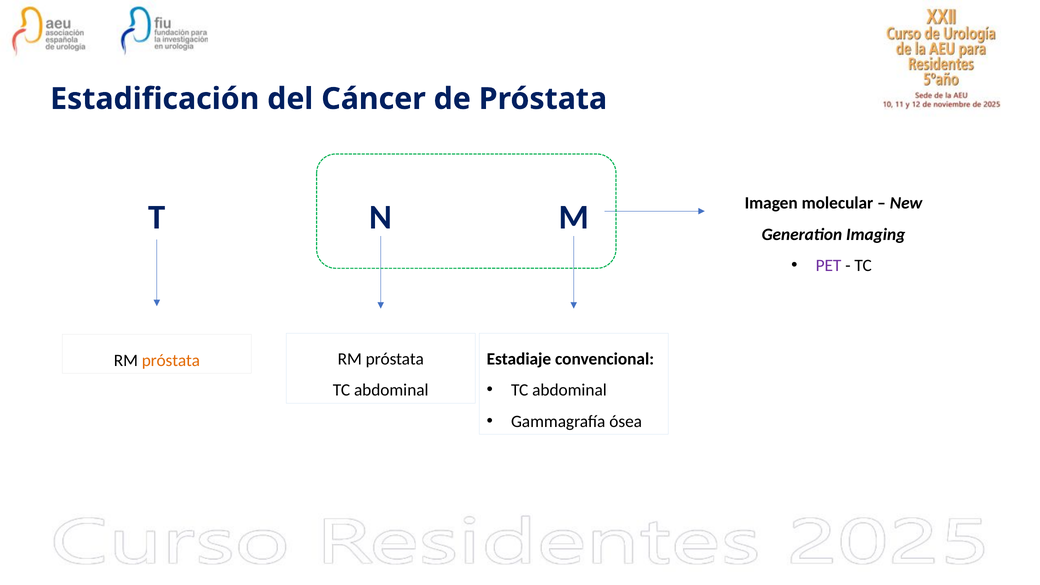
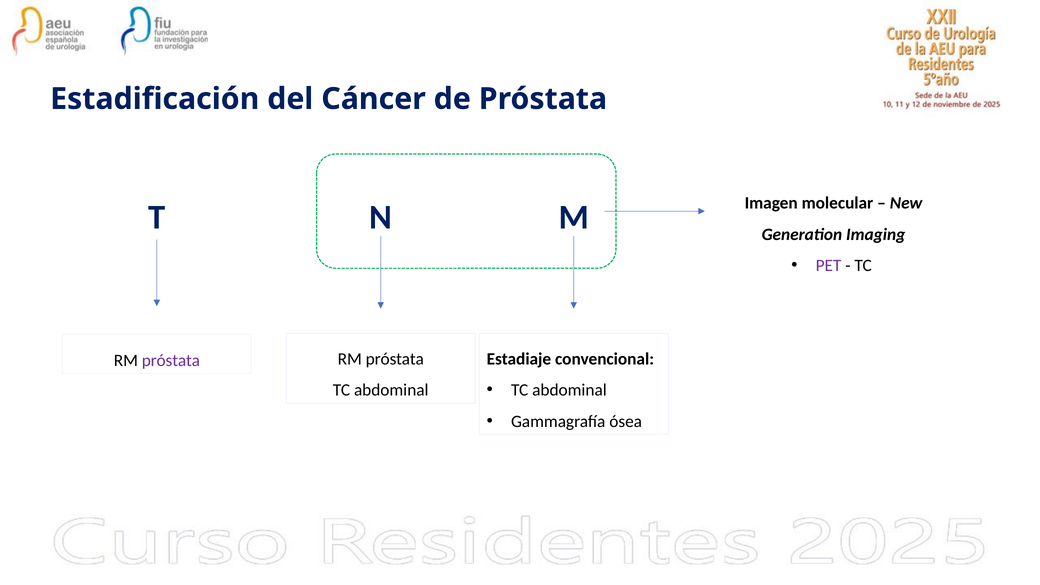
próstata at (171, 360) colour: orange -> purple
